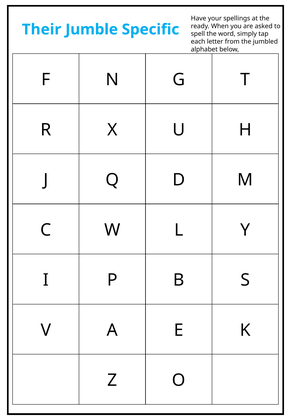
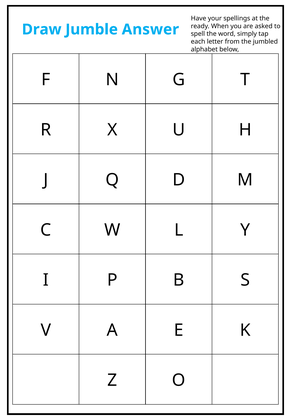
Their: Their -> Draw
Specific: Specific -> Answer
